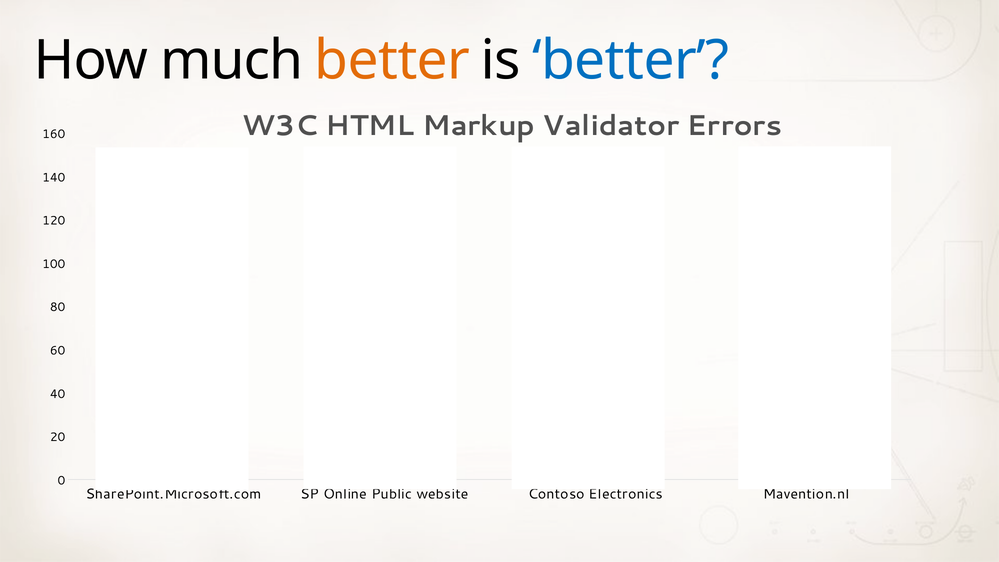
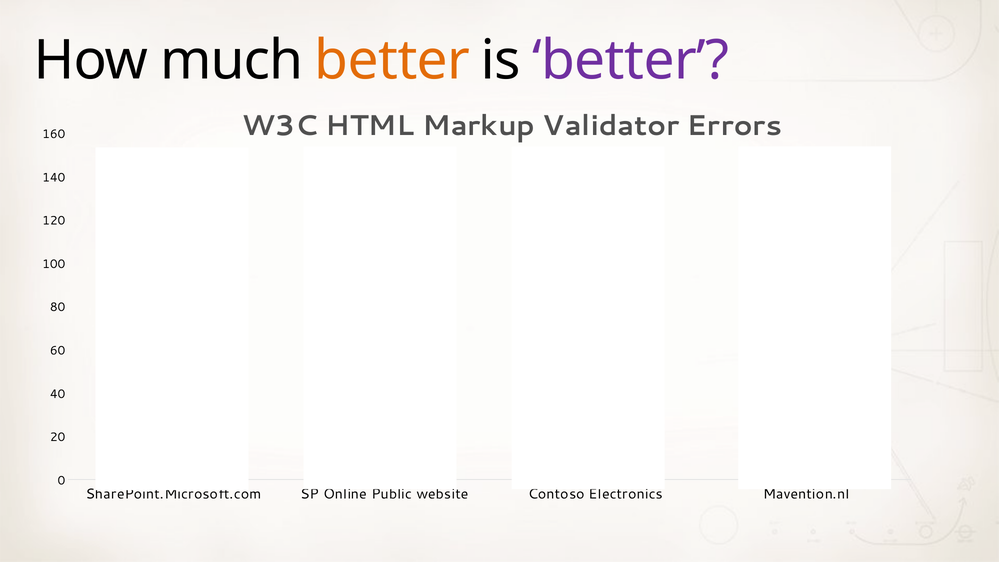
better at (631, 60) colour: blue -> purple
